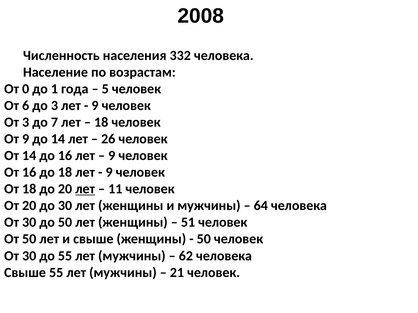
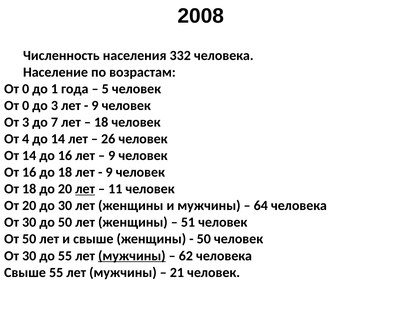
6 at (26, 106): 6 -> 0
От 9: 9 -> 4
мужчины at (132, 256) underline: none -> present
